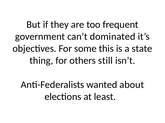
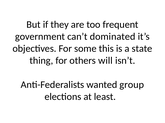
still: still -> will
about: about -> group
